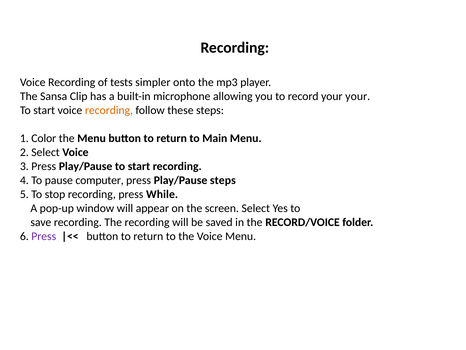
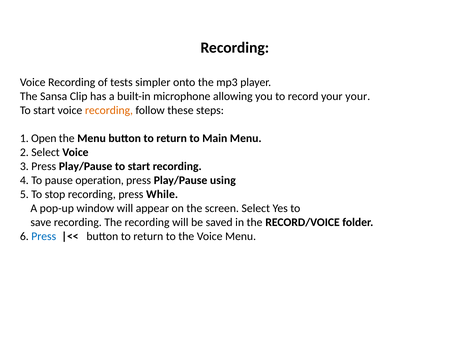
Color: Color -> Open
computer: computer -> operation
Play/Pause steps: steps -> using
Press at (44, 236) colour: purple -> blue
